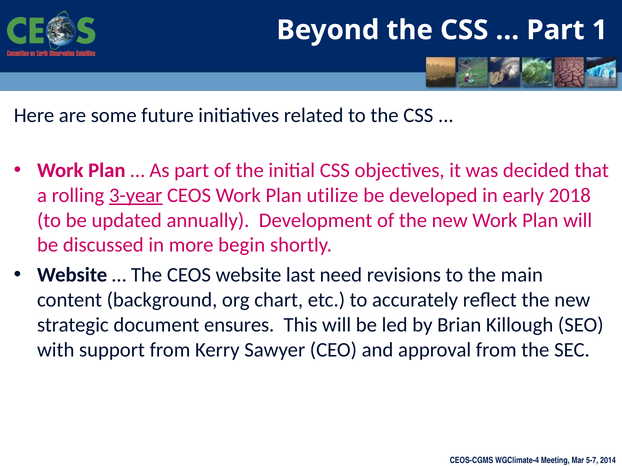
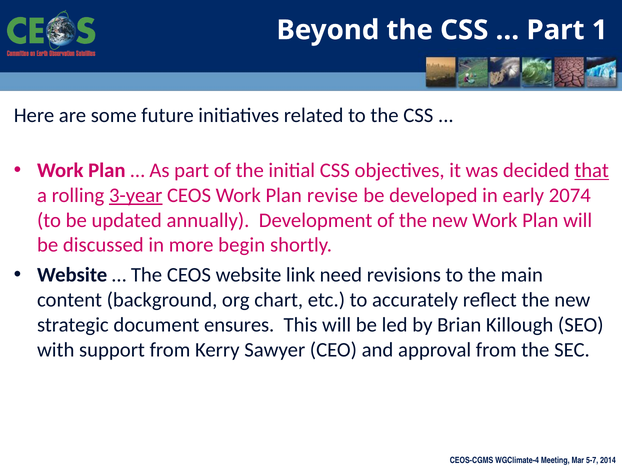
that underline: none -> present
utilize: utilize -> revise
2018: 2018 -> 2074
last: last -> link
